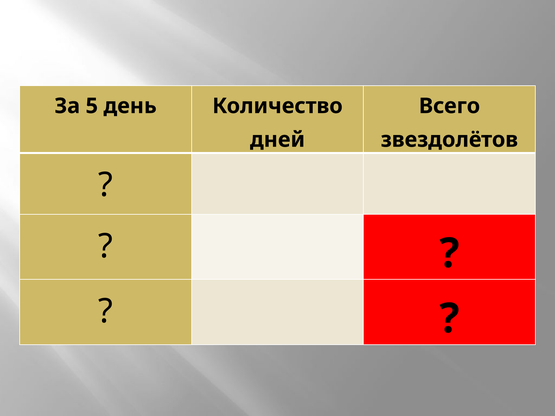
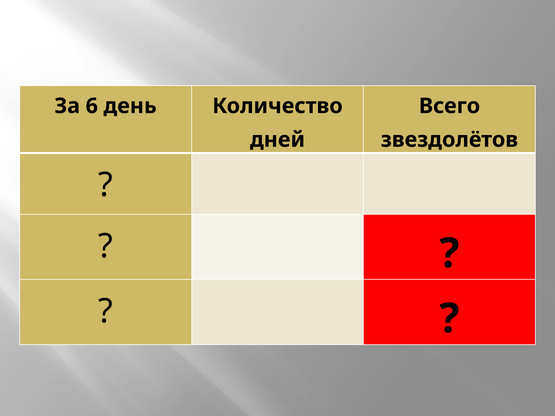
5: 5 -> 6
